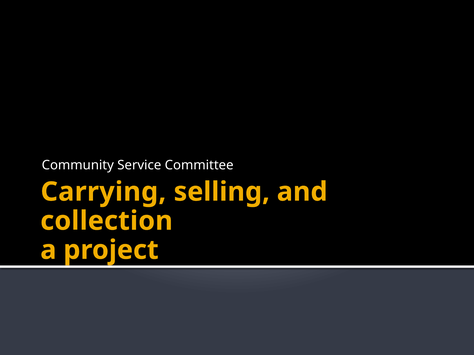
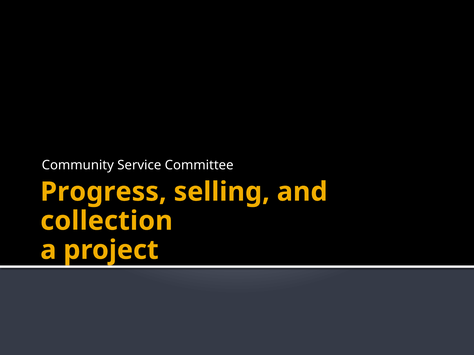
Carrying: Carrying -> Progress
